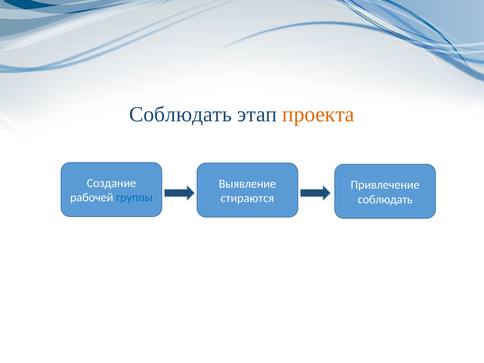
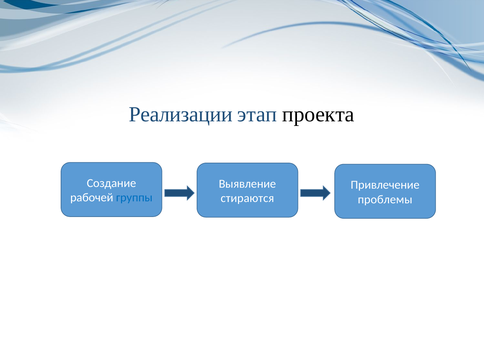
Соблюдать at (181, 114): Соблюдать -> Реализации
проекта colour: orange -> black
соблюдать at (385, 199): соблюдать -> проблемы
